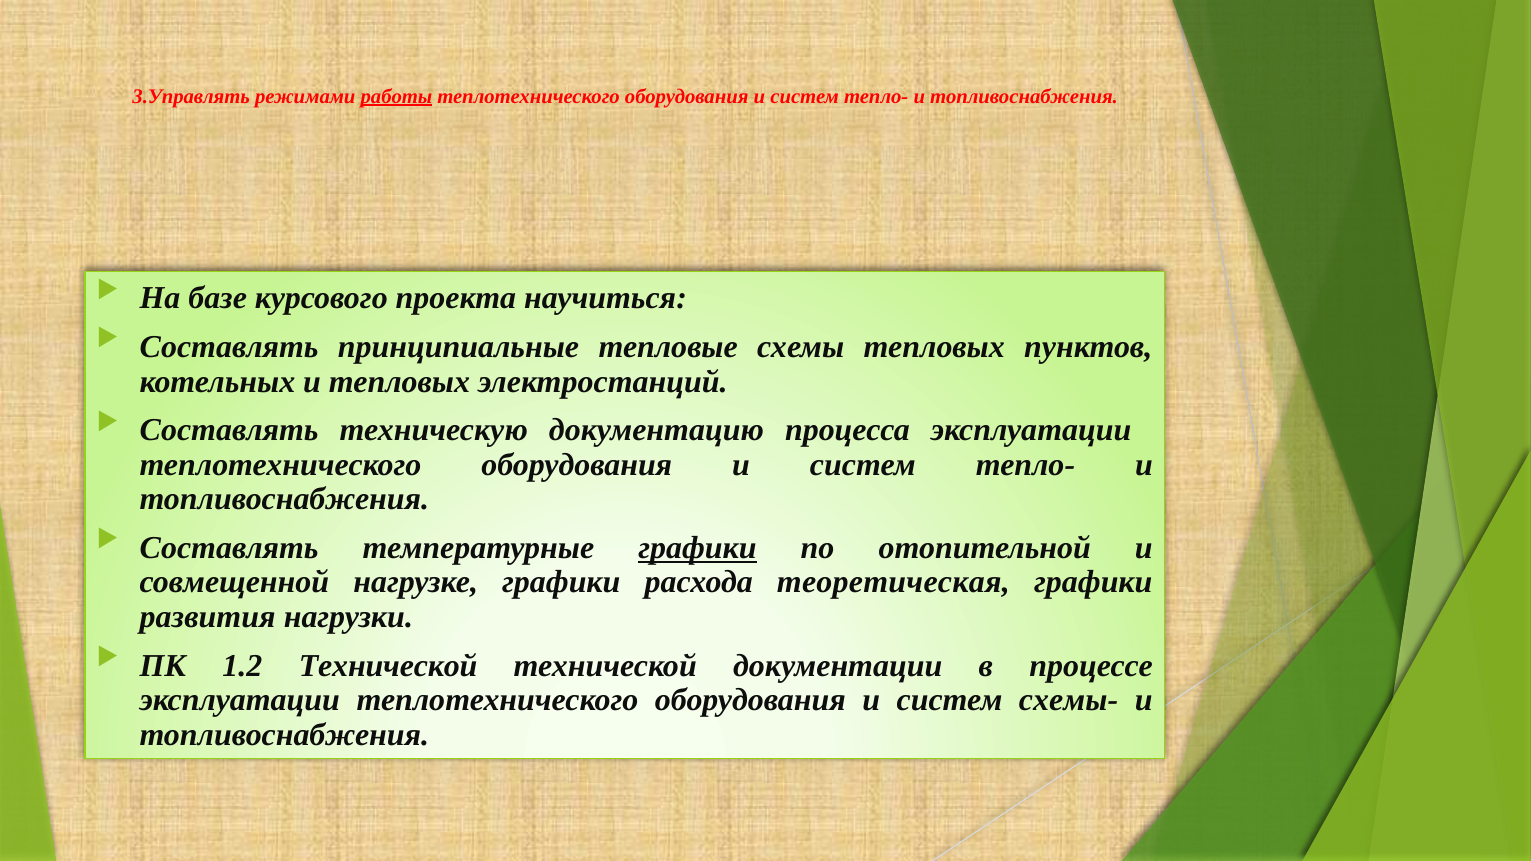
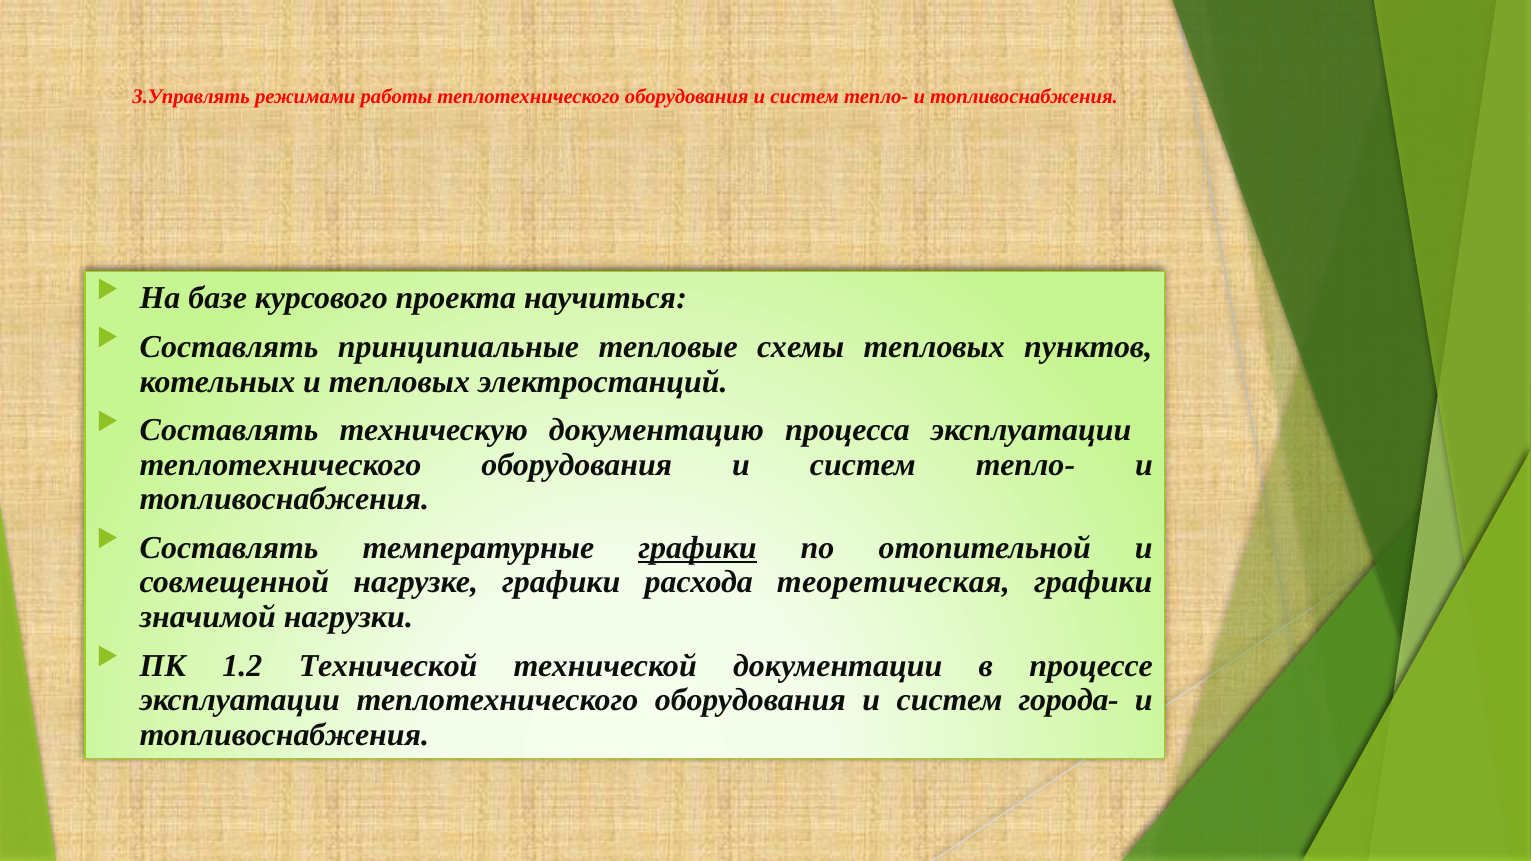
работы underline: present -> none
развития: развития -> значимой
схемы-: схемы- -> города-
